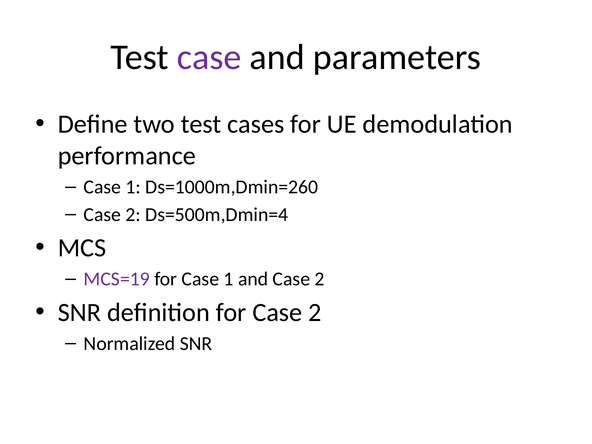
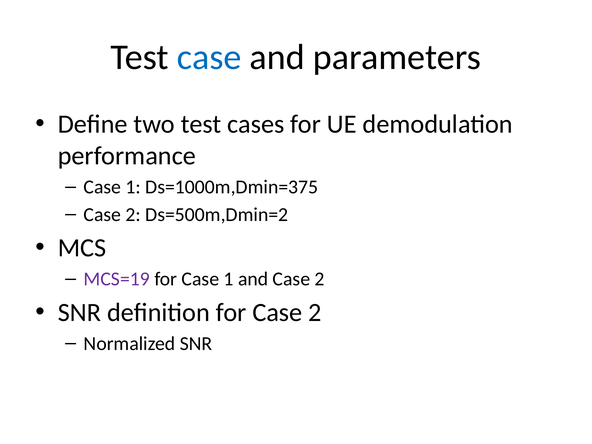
case at (209, 57) colour: purple -> blue
Ds=1000m,Dmin=260: Ds=1000m,Dmin=260 -> Ds=1000m,Dmin=375
Ds=500m,Dmin=4: Ds=500m,Dmin=4 -> Ds=500m,Dmin=2
